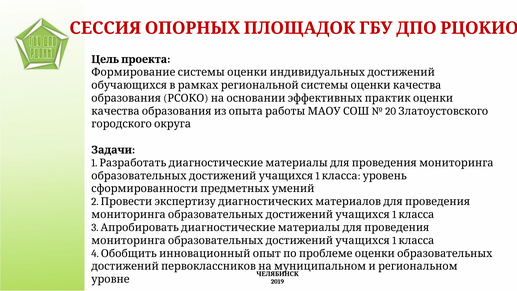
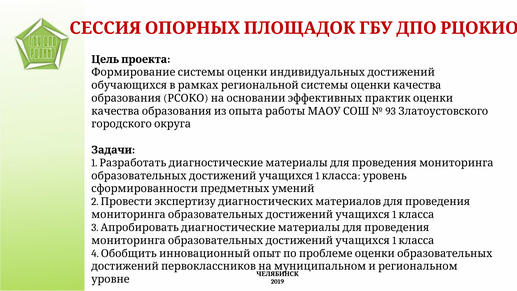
20: 20 -> 93
